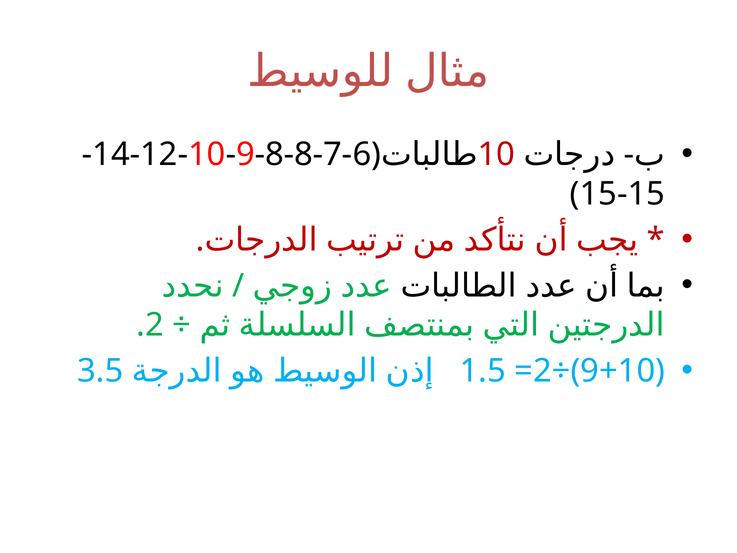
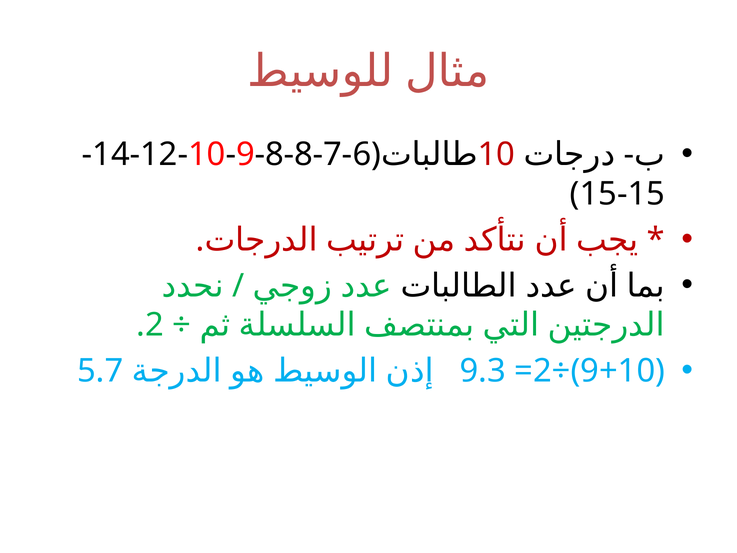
3.5: 3.5 -> 5.7
1.5: 1.5 -> 9.3
